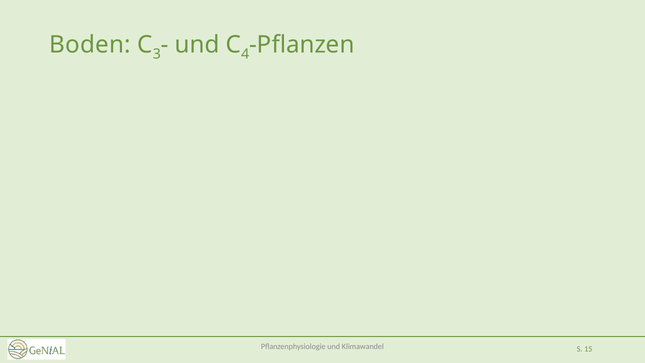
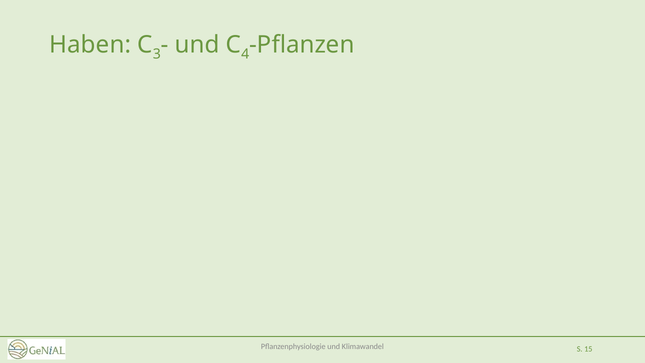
Boden: Boden -> Haben
